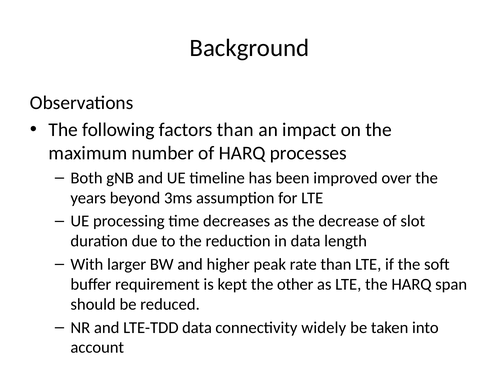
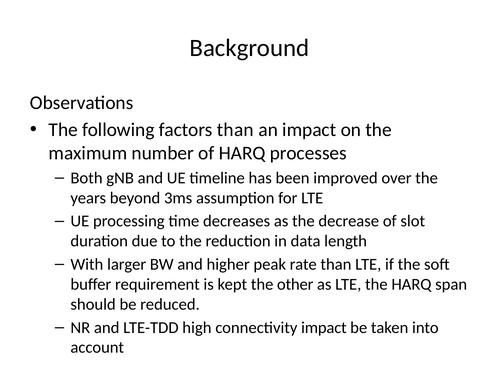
LTE-TDD data: data -> high
connectivity widely: widely -> impact
